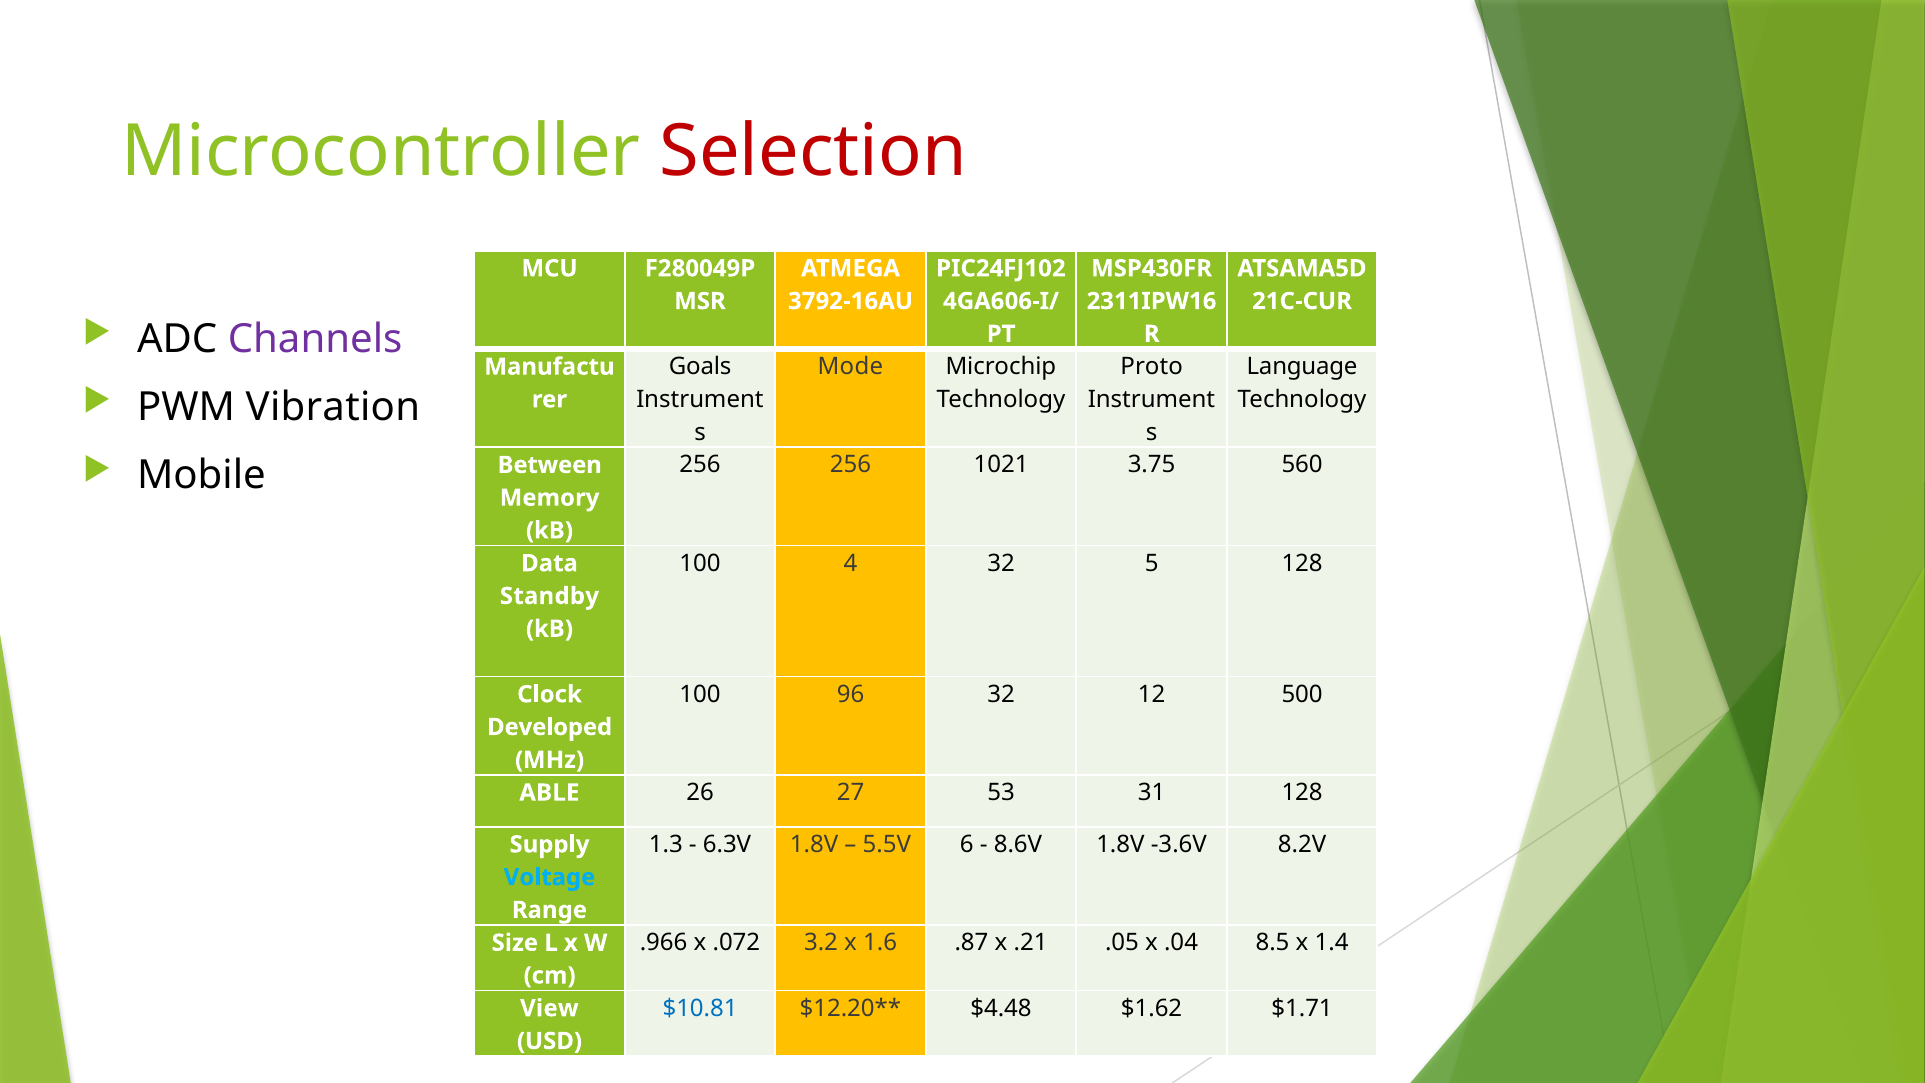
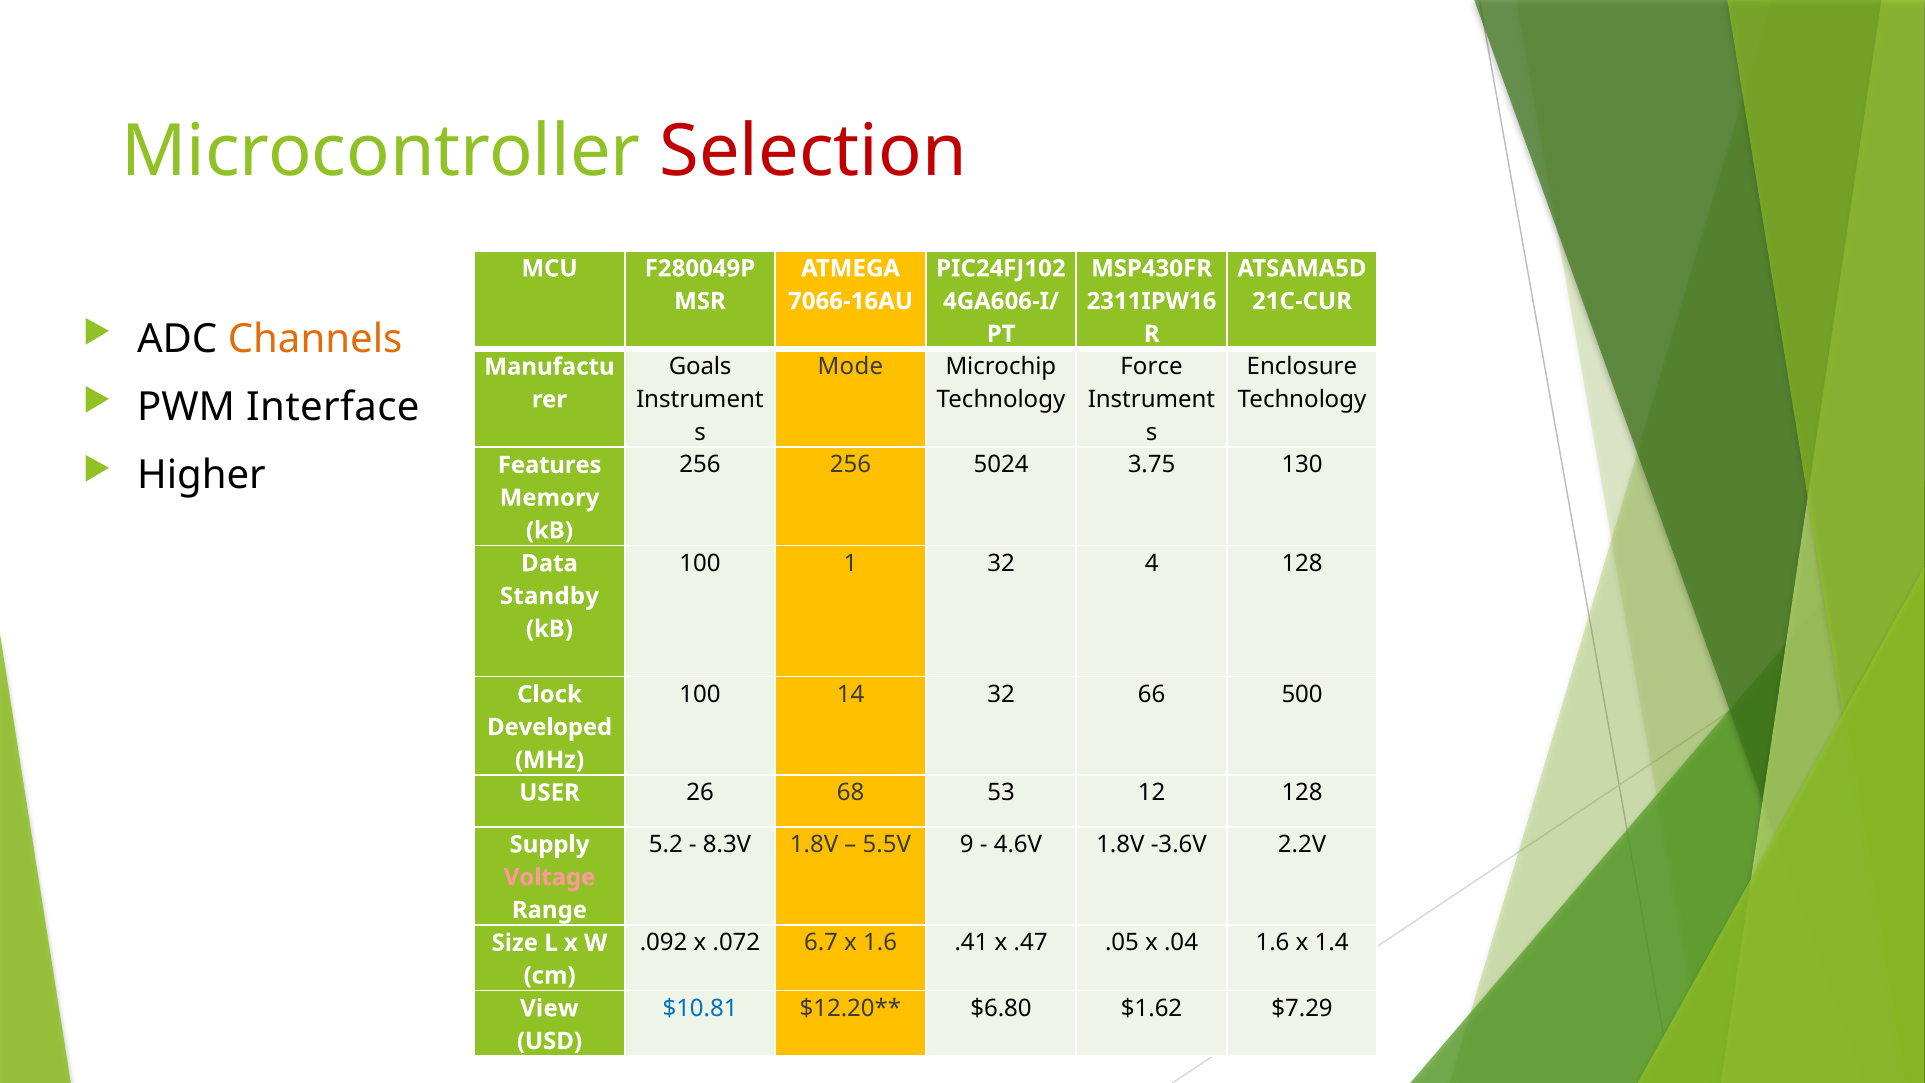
3792-16AU: 3792-16AU -> 7066-16AU
Channels colour: purple -> orange
Proto: Proto -> Force
Language: Language -> Enclosure
Vibration: Vibration -> Interface
Mobile: Mobile -> Higher
1021: 1021 -> 5024
560: 560 -> 130
Between: Between -> Features
4: 4 -> 1
5: 5 -> 4
96: 96 -> 14
12: 12 -> 66
ABLE: ABLE -> USER
27: 27 -> 68
31: 31 -> 12
1.3: 1.3 -> 5.2
6.3V: 6.3V -> 8.3V
6: 6 -> 9
8.6V: 8.6V -> 4.6V
8.2V: 8.2V -> 2.2V
Voltage colour: light blue -> pink
.966: .966 -> .092
3.2: 3.2 -> 6.7
.87: .87 -> .41
.21: .21 -> .47
.04 8.5: 8.5 -> 1.6
$4.48: $4.48 -> $6.80
$1.71: $1.71 -> $7.29
